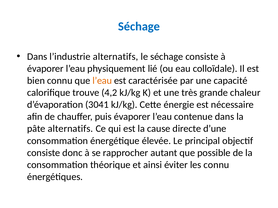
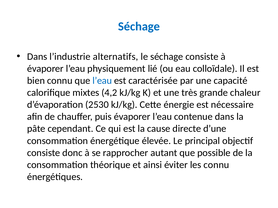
l’eau at (102, 81) colour: orange -> blue
trouve: trouve -> mixtes
3041: 3041 -> 2530
pâte alternatifs: alternatifs -> cependant
